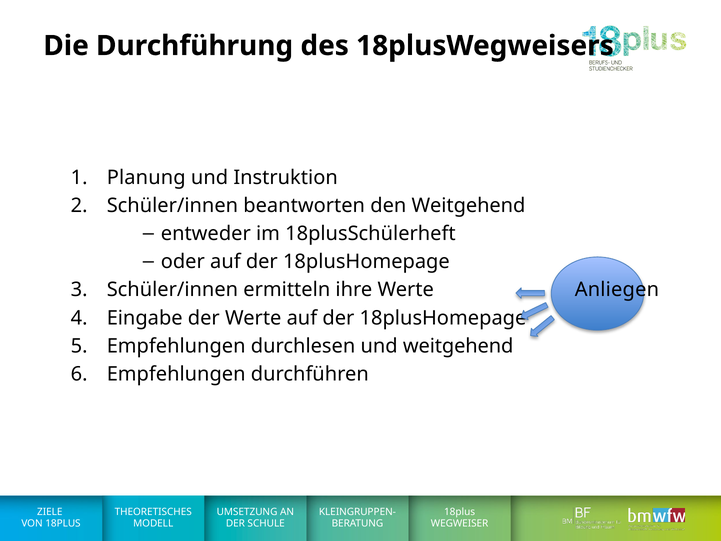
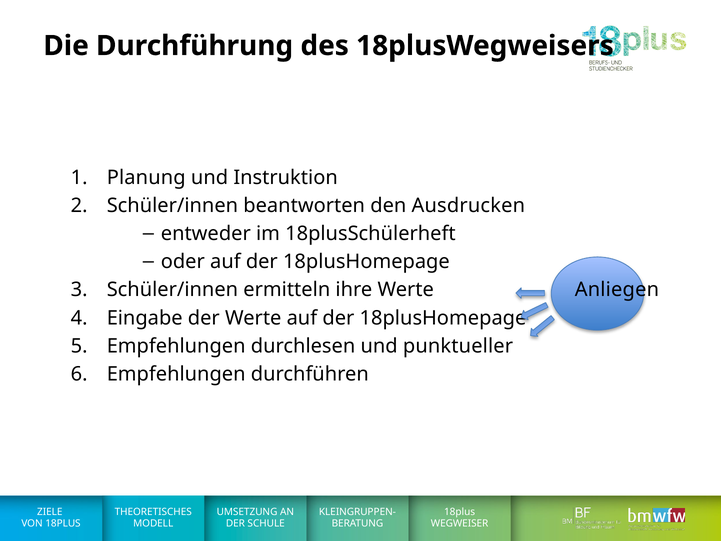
den Weitgehend: Weitgehend -> Ausdrucken
und weitgehend: weitgehend -> punktueller
